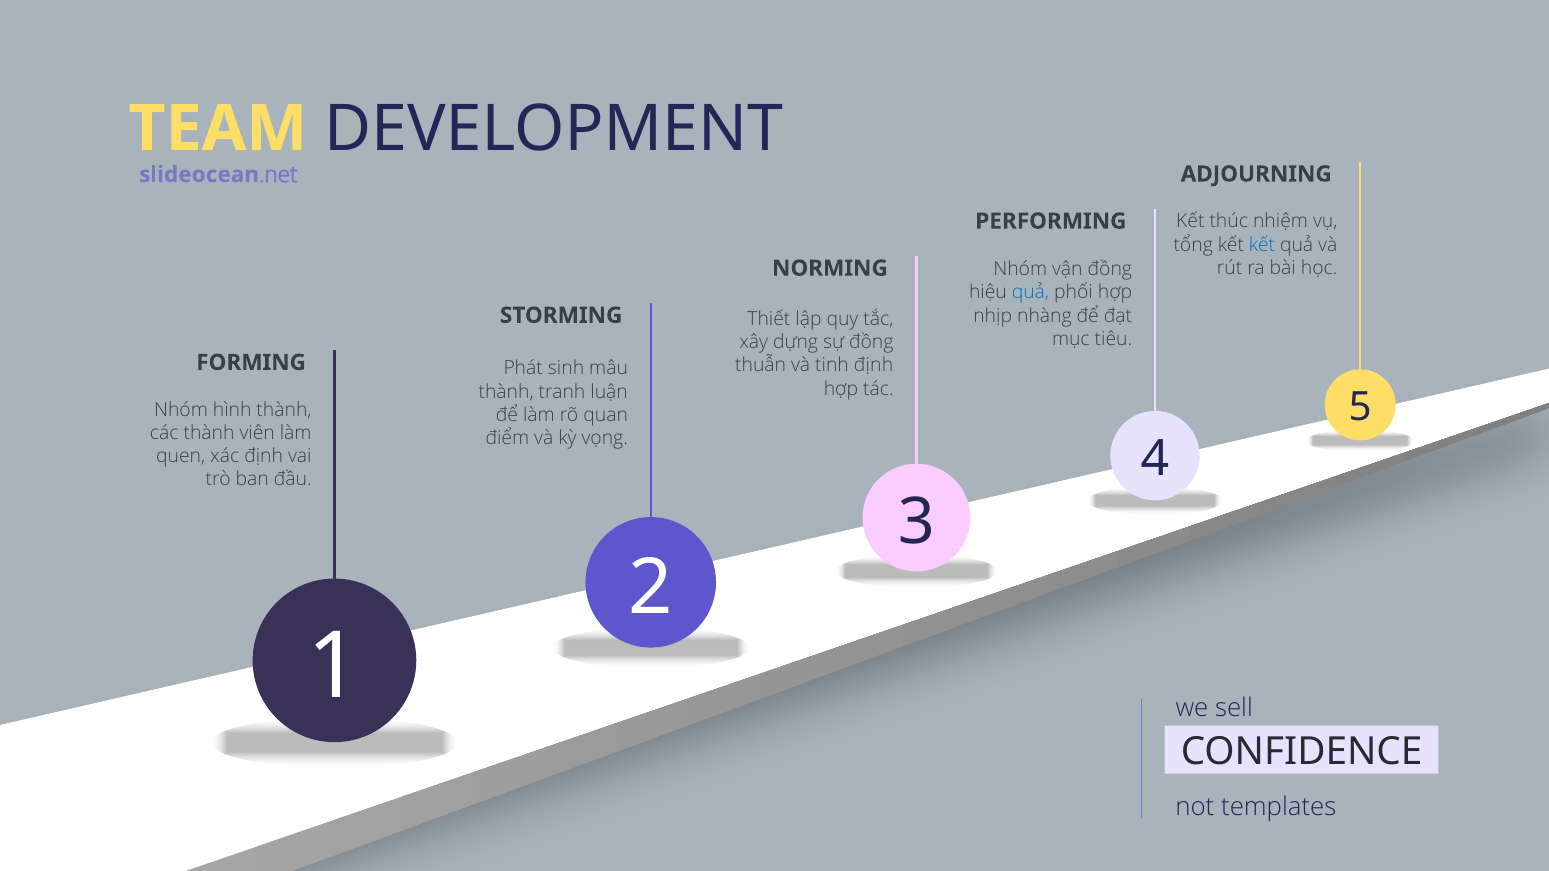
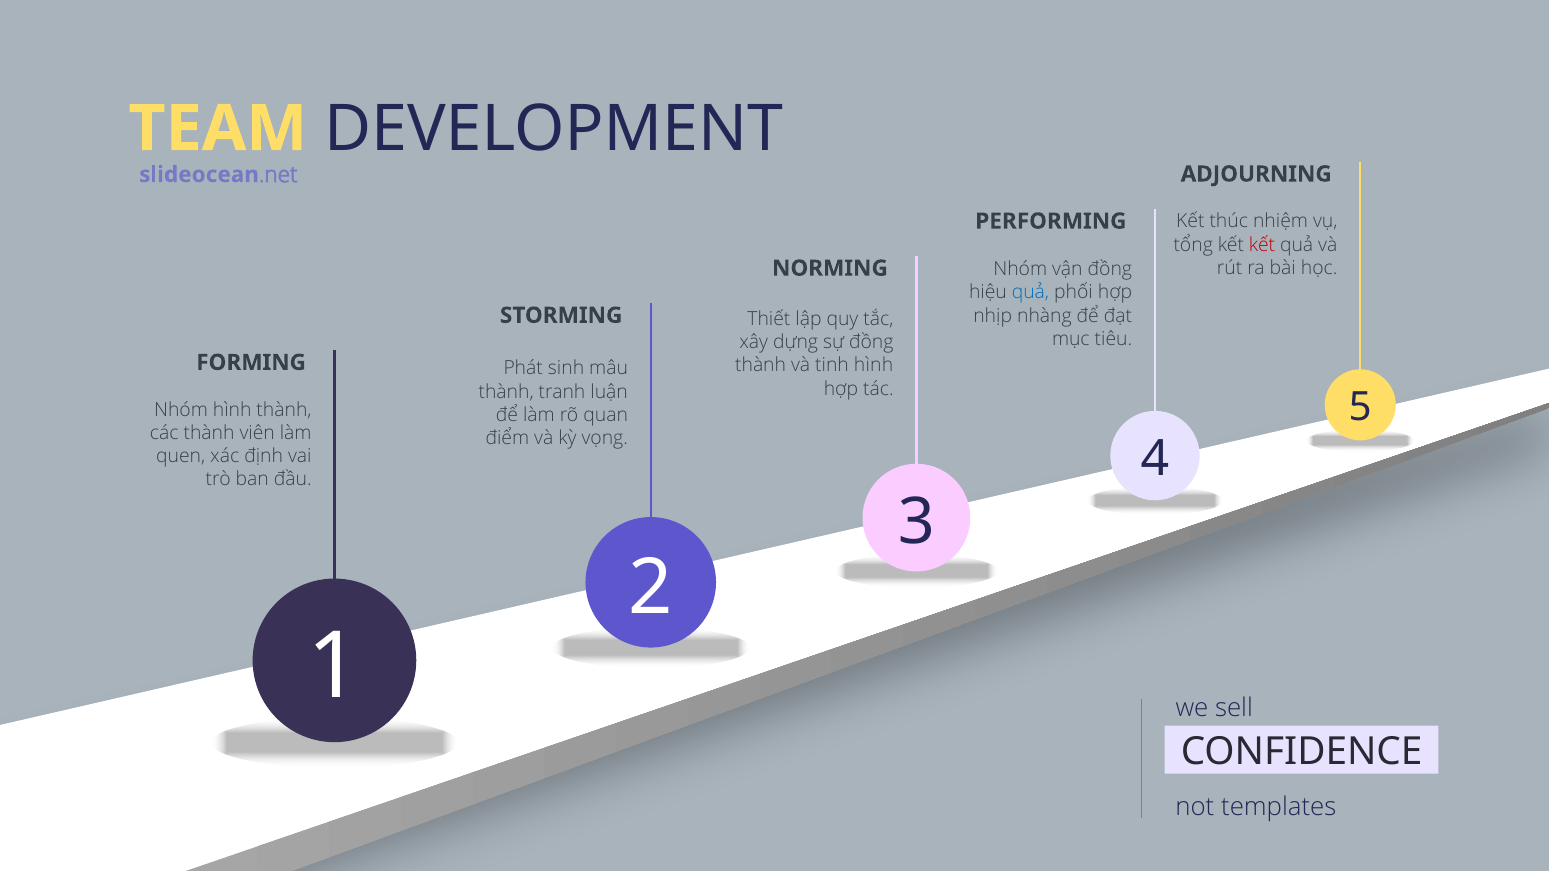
kết at (1262, 245) colour: blue -> red
thuẫn at (761, 366): thuẫn -> thành
tinh định: định -> hình
